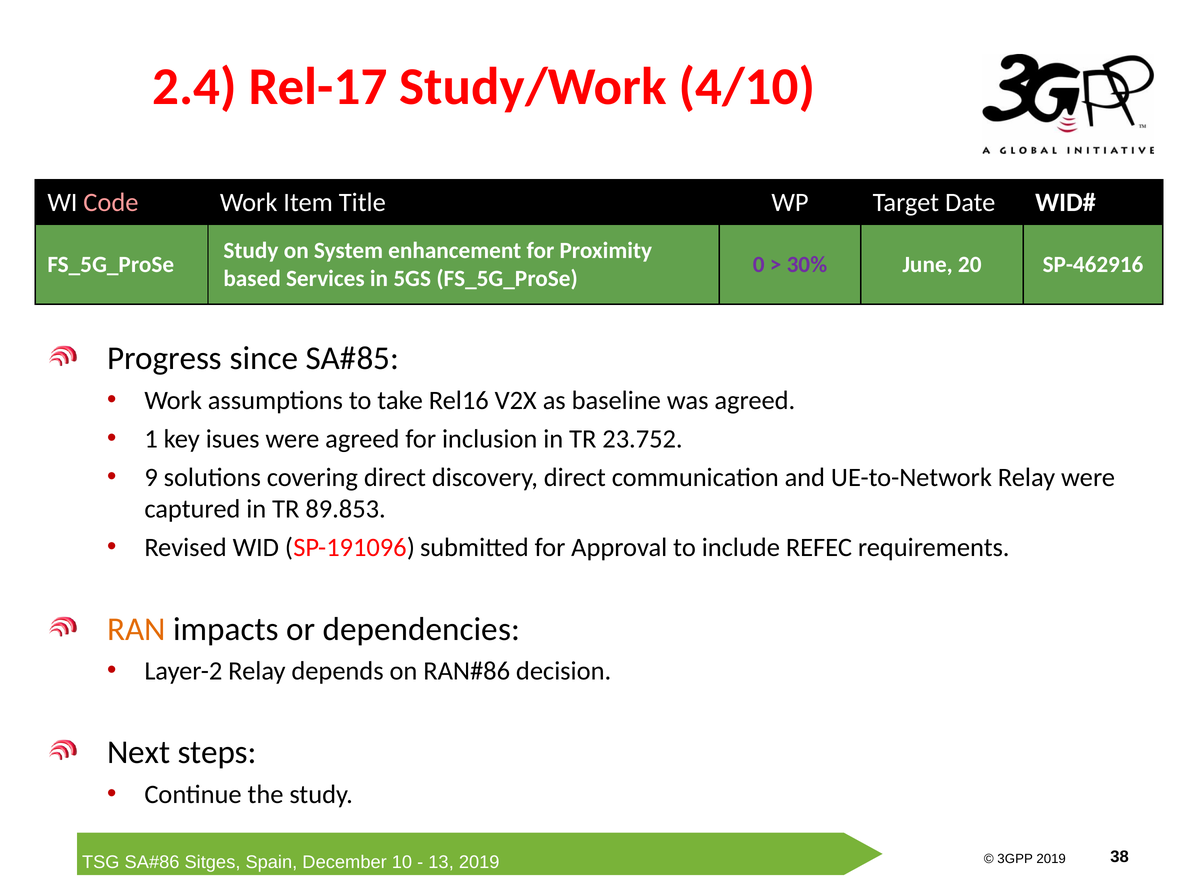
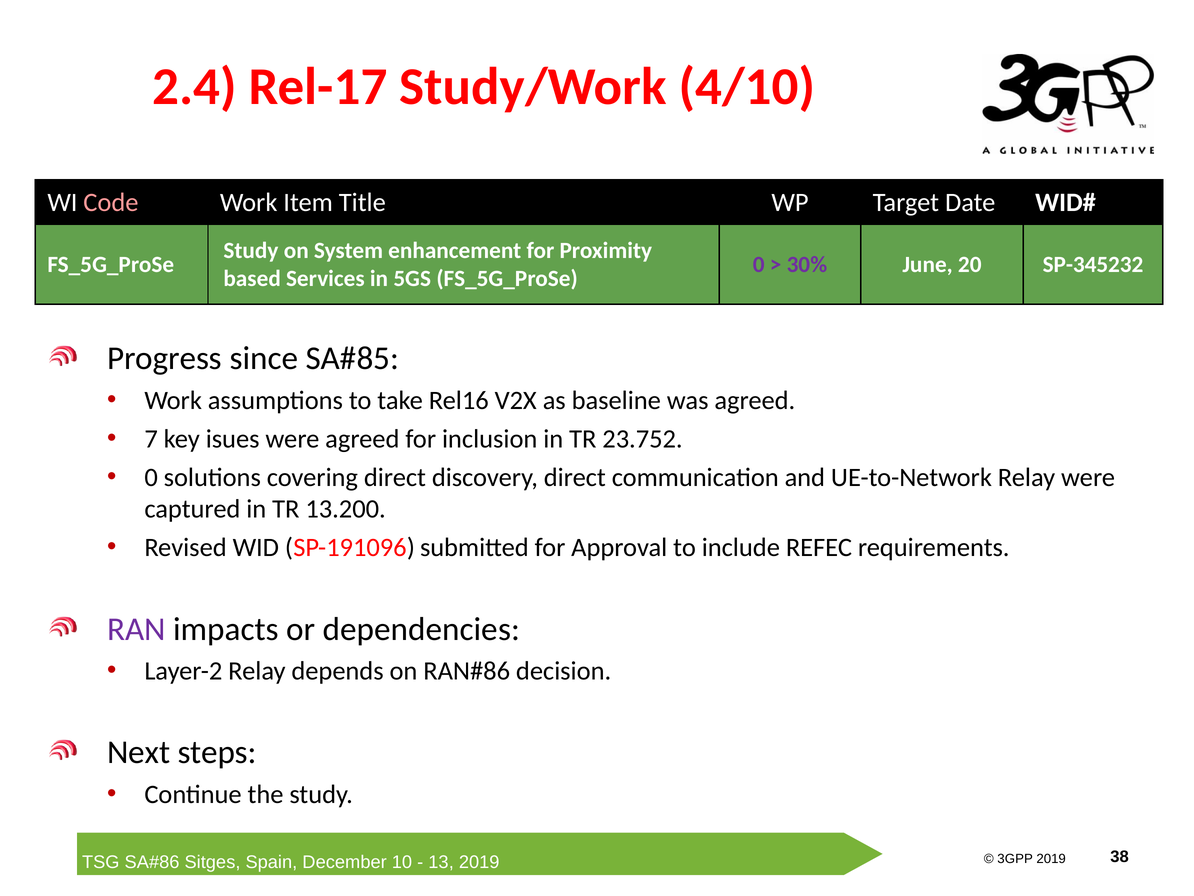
SP-462916: SP-462916 -> SP-345232
1: 1 -> 7
9 at (151, 477): 9 -> 0
89.853: 89.853 -> 13.200
RAN colour: orange -> purple
